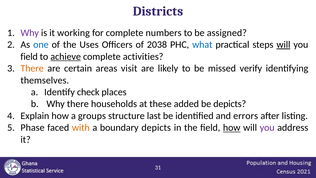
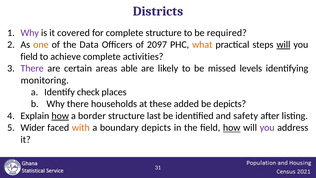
working: working -> covered
complete numbers: numbers -> structure
assigned: assigned -> required
one colour: blue -> orange
Uses: Uses -> Data
2038: 2038 -> 2097
what colour: blue -> orange
achieve underline: present -> none
There at (32, 68) colour: orange -> purple
visit: visit -> able
verify: verify -> levels
themselves: themselves -> monitoring
how at (60, 116) underline: none -> present
groups: groups -> border
errors: errors -> safety
Phase: Phase -> Wider
